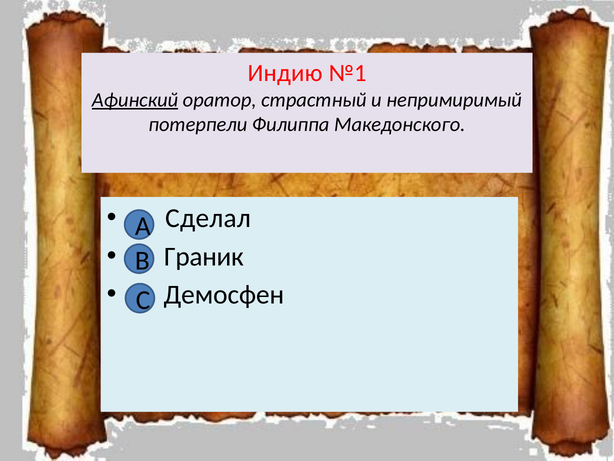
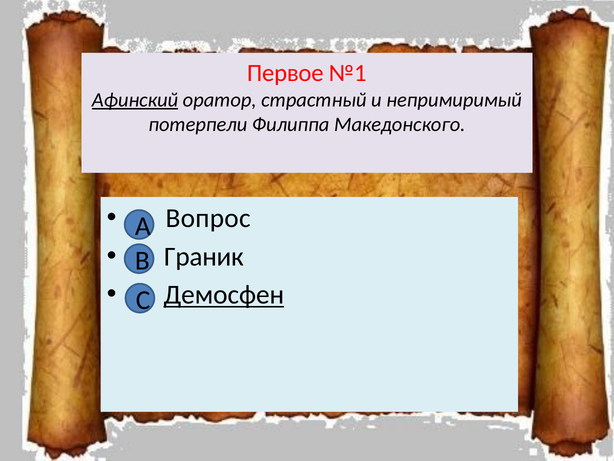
Индию: Индию -> Первое
Сделал: Сделал -> Вопрос
Демосфен underline: none -> present
